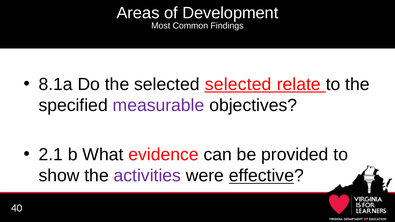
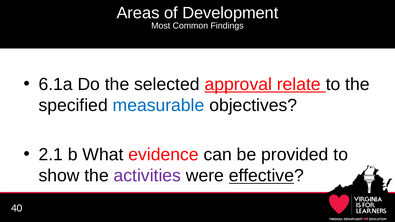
8.1a: 8.1a -> 6.1a
selected selected: selected -> approval
measurable colour: purple -> blue
